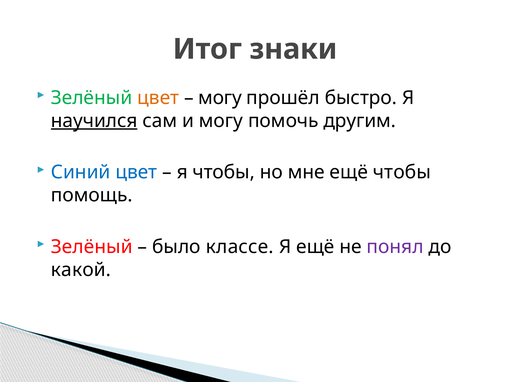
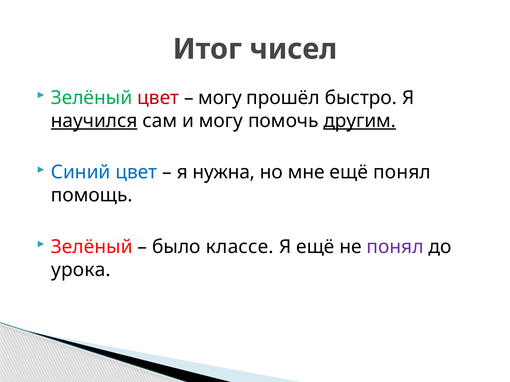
знаки: знаки -> чисел
цвет at (158, 98) colour: orange -> red
другим underline: none -> present
я чтобы: чтобы -> нужна
ещё чтобы: чтобы -> понял
какой: какой -> урока
